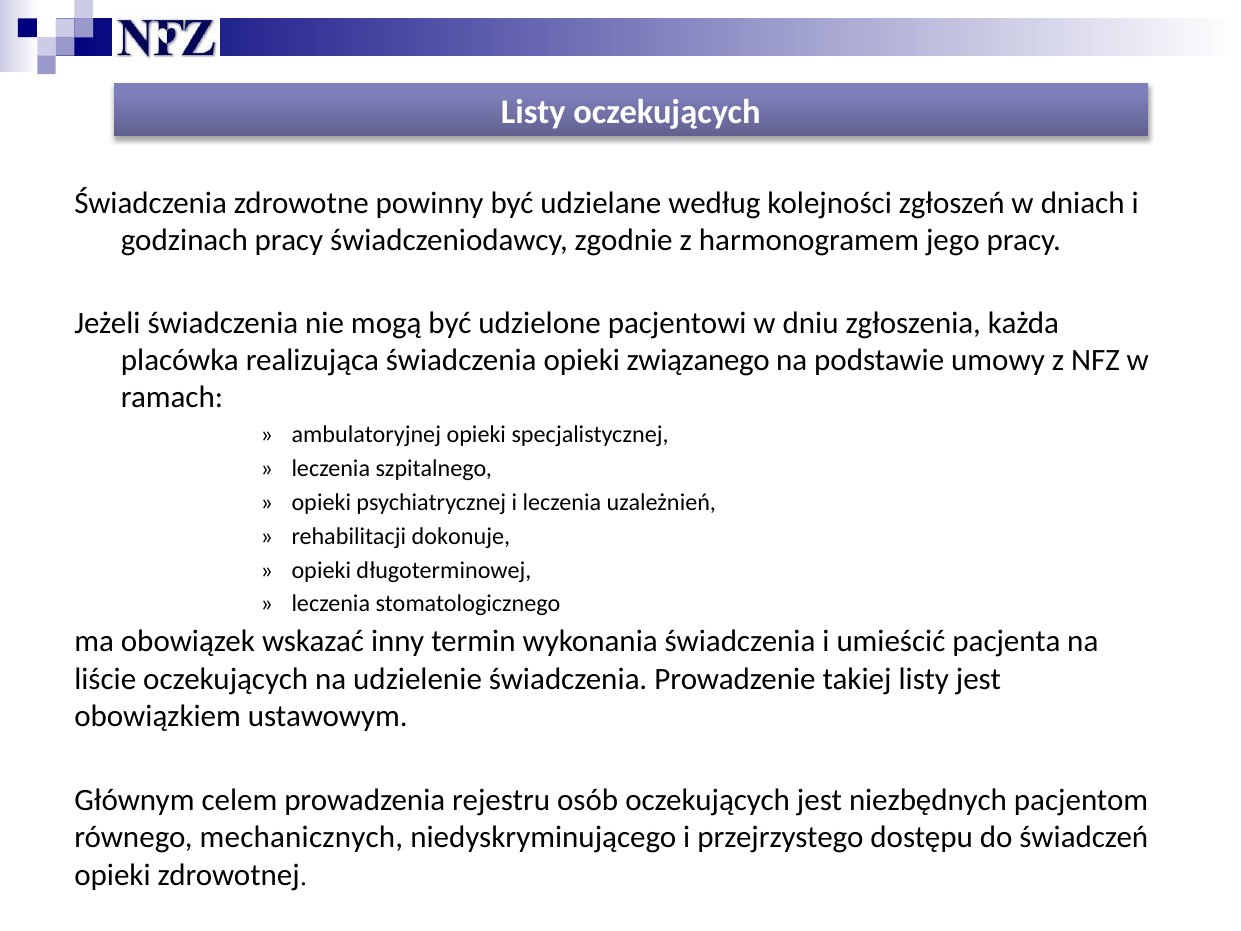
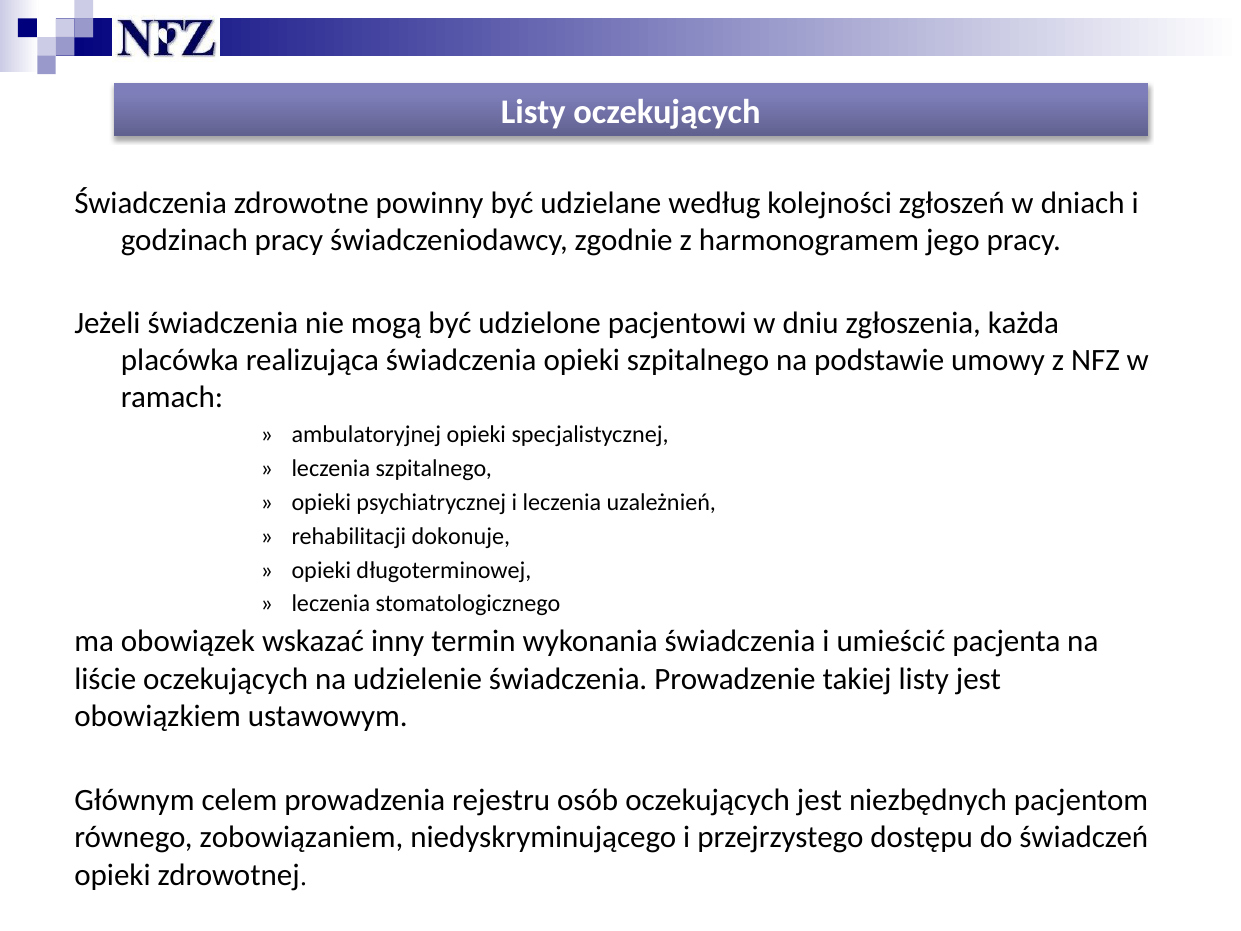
opieki związanego: związanego -> szpitalnego
mechanicznych: mechanicznych -> zobowiązaniem
